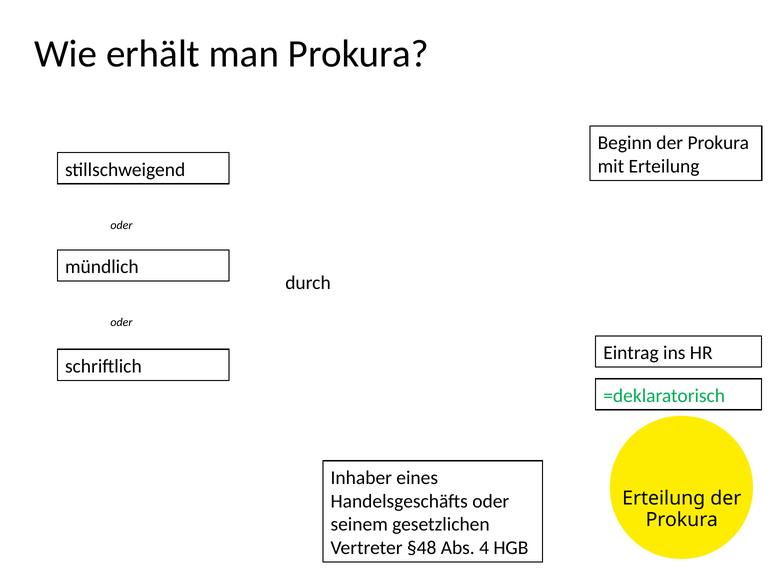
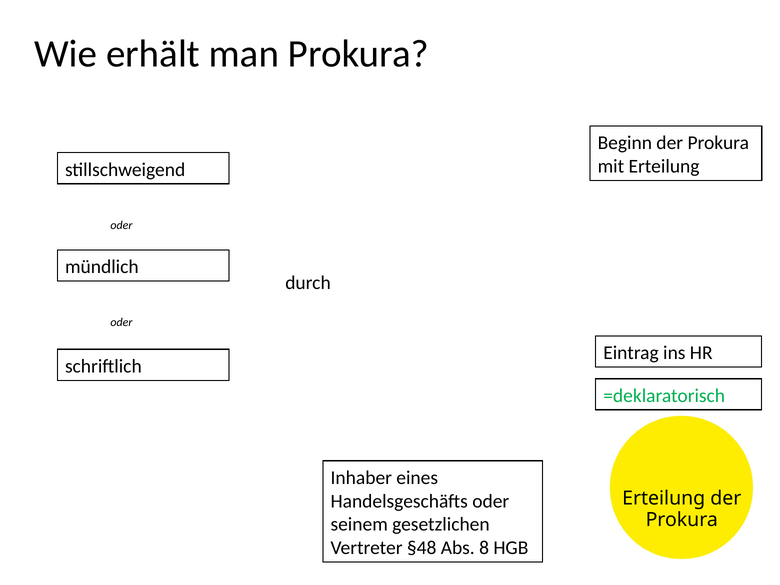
4: 4 -> 8
